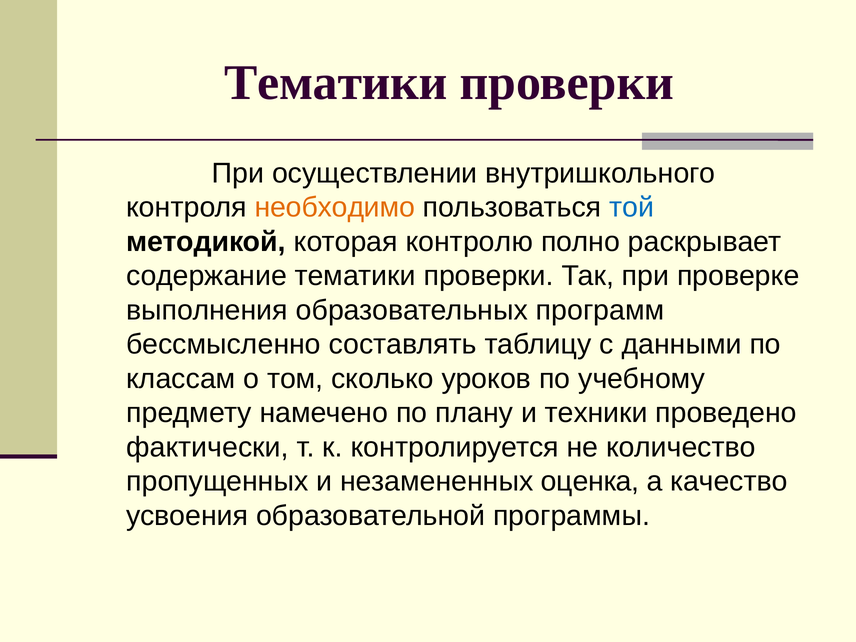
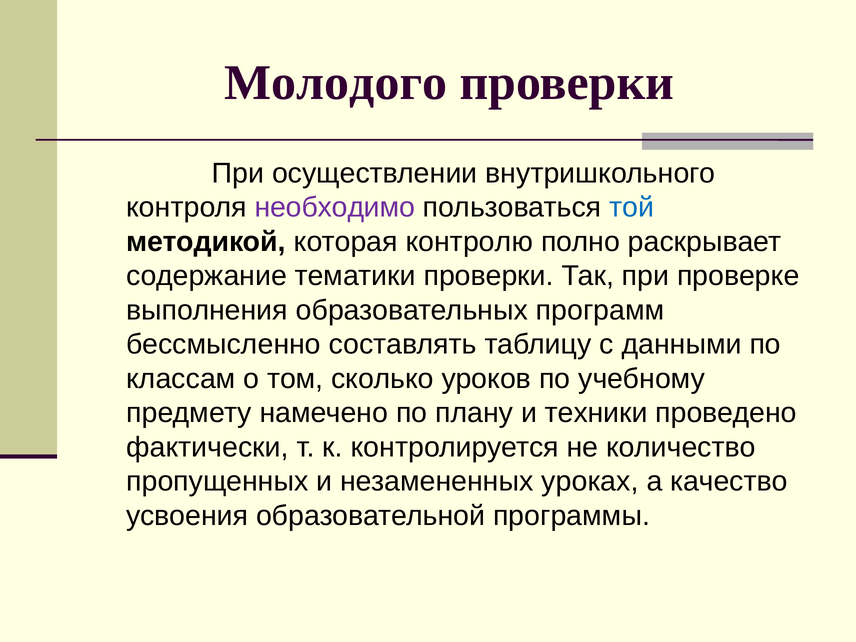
Тематики at (336, 83): Тематики -> Молодого
необходимо colour: orange -> purple
оценка: оценка -> уроках
